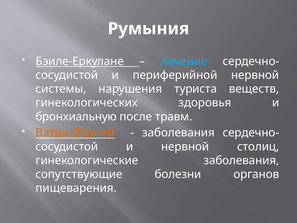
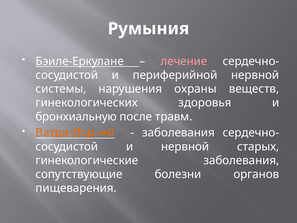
лечение colour: light blue -> pink
туриста: туриста -> охраны
столиц: столиц -> старых
